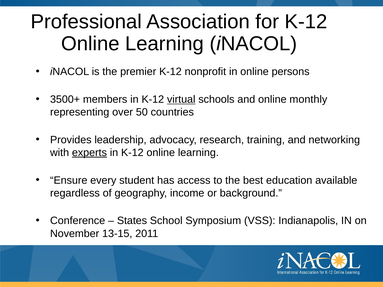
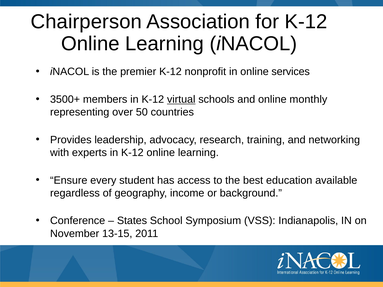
Professional: Professional -> Chairperson
persons: persons -> services
experts underline: present -> none
